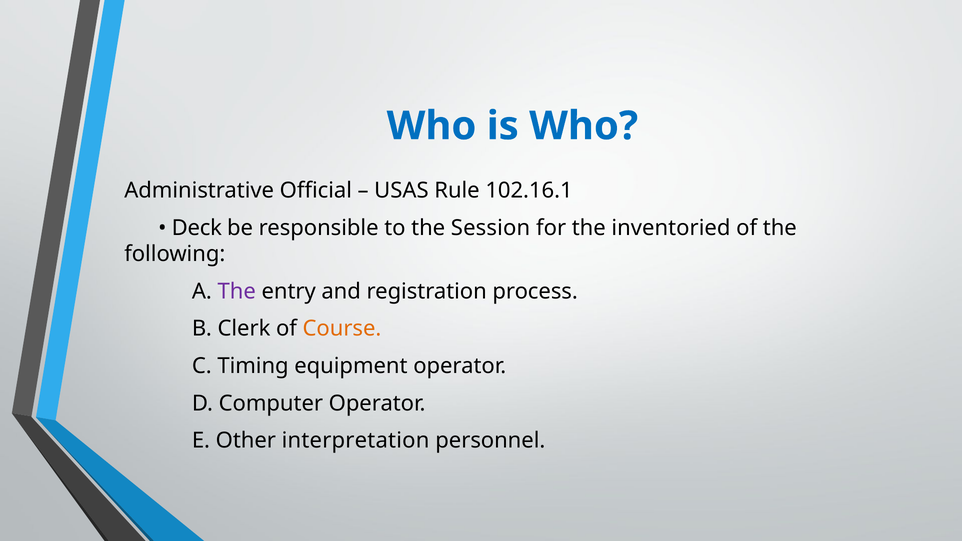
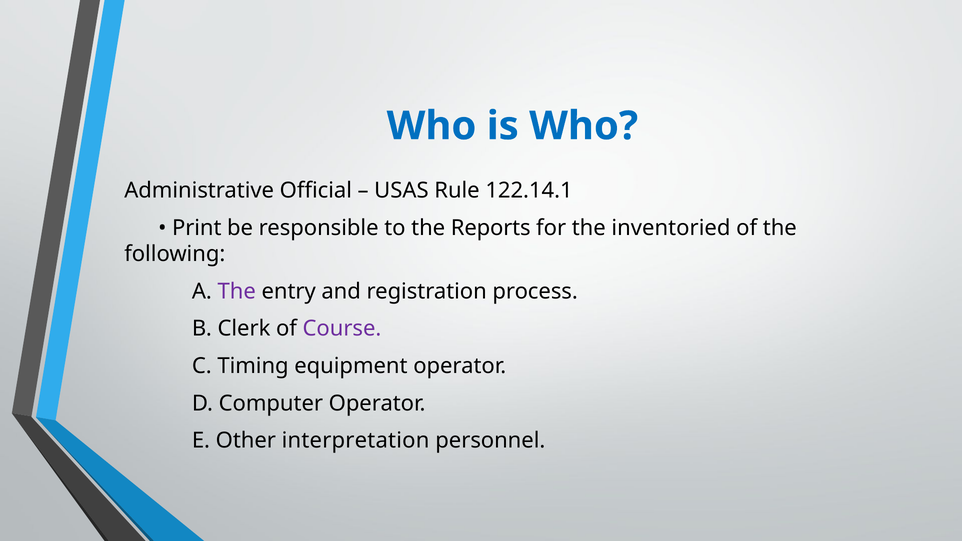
102.16.1: 102.16.1 -> 122.14.1
Deck: Deck -> Print
Session: Session -> Reports
Course colour: orange -> purple
